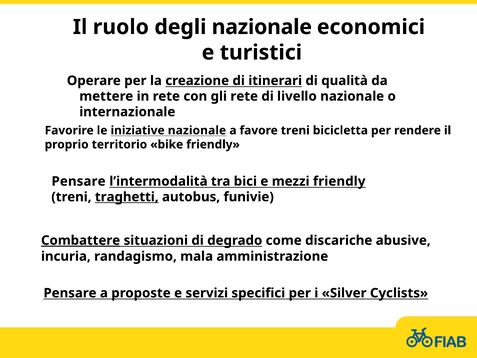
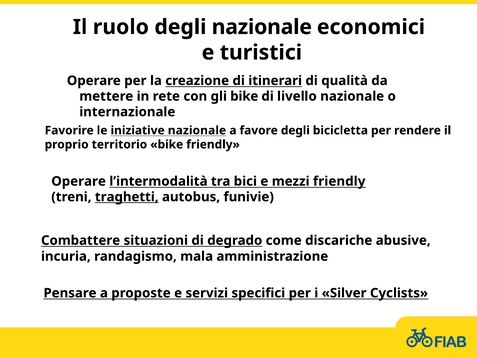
gli rete: rete -> bike
favore treni: treni -> degli
Pensare at (79, 181): Pensare -> Operare
Combattere underline: present -> none
